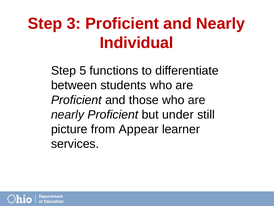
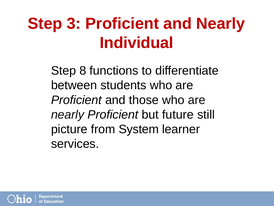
5: 5 -> 8
under: under -> future
Appear: Appear -> System
